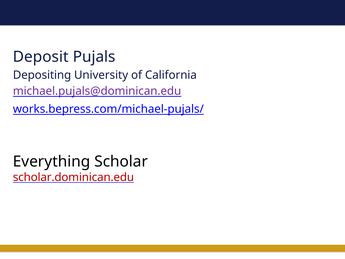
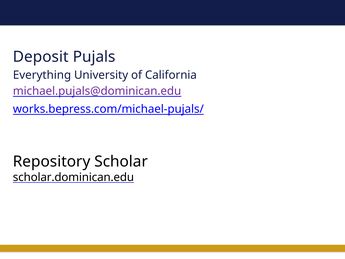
Depositing: Depositing -> Everything
Everything: Everything -> Repository
scholar.dominican.edu colour: red -> black
